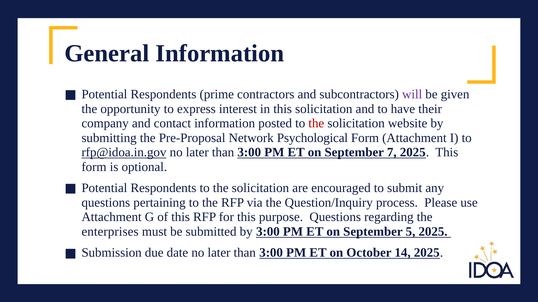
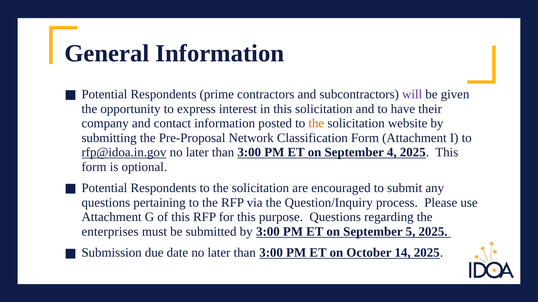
the at (316, 124) colour: red -> orange
Psychological: Psychological -> Classification
7: 7 -> 4
